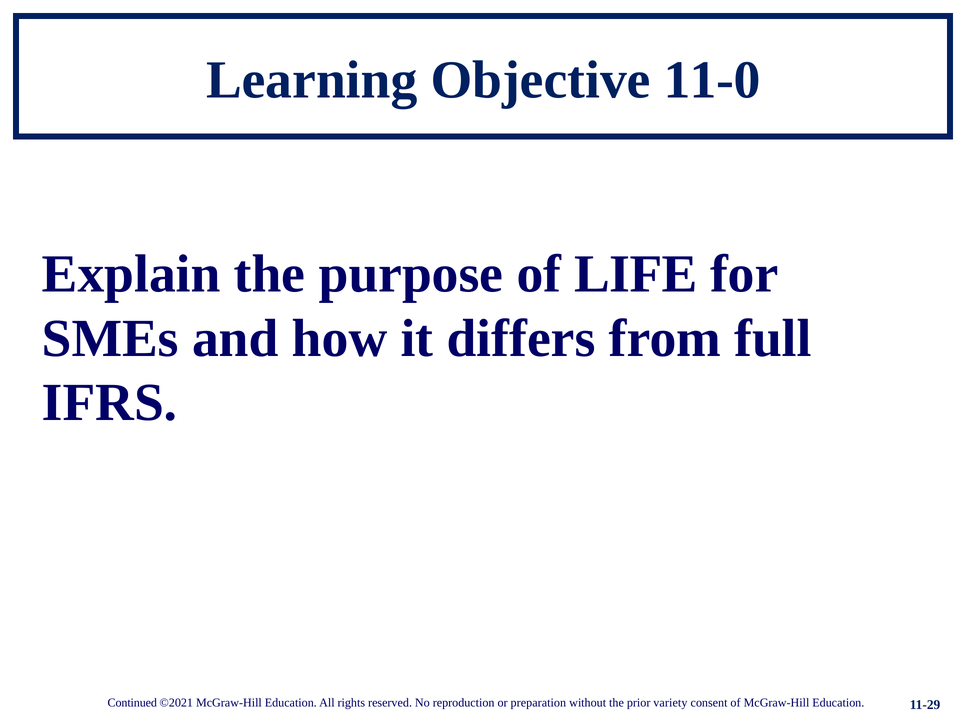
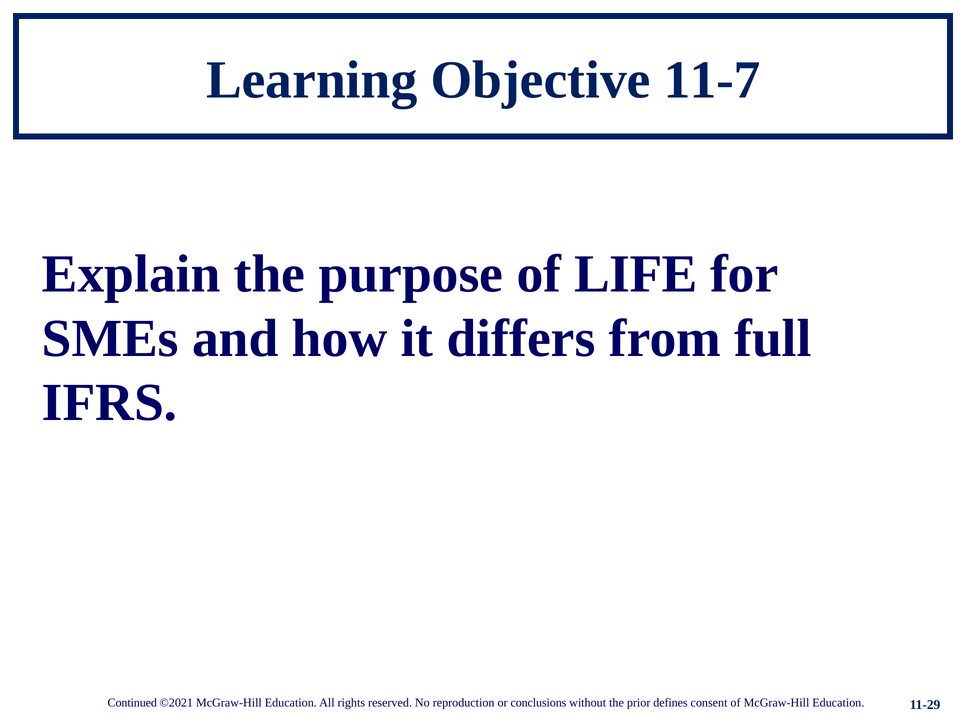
11-0: 11-0 -> 11-7
preparation: preparation -> conclusions
variety: variety -> defines
